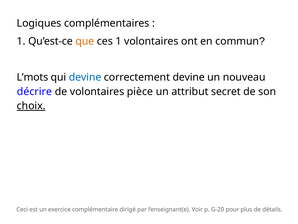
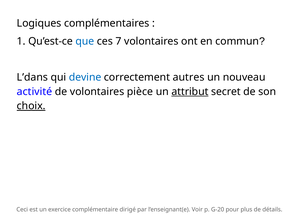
que colour: orange -> blue
ces 1: 1 -> 7
L’mots: L’mots -> L’dans
correctement devine: devine -> autres
décrire: décrire -> activité
attribut underline: none -> present
